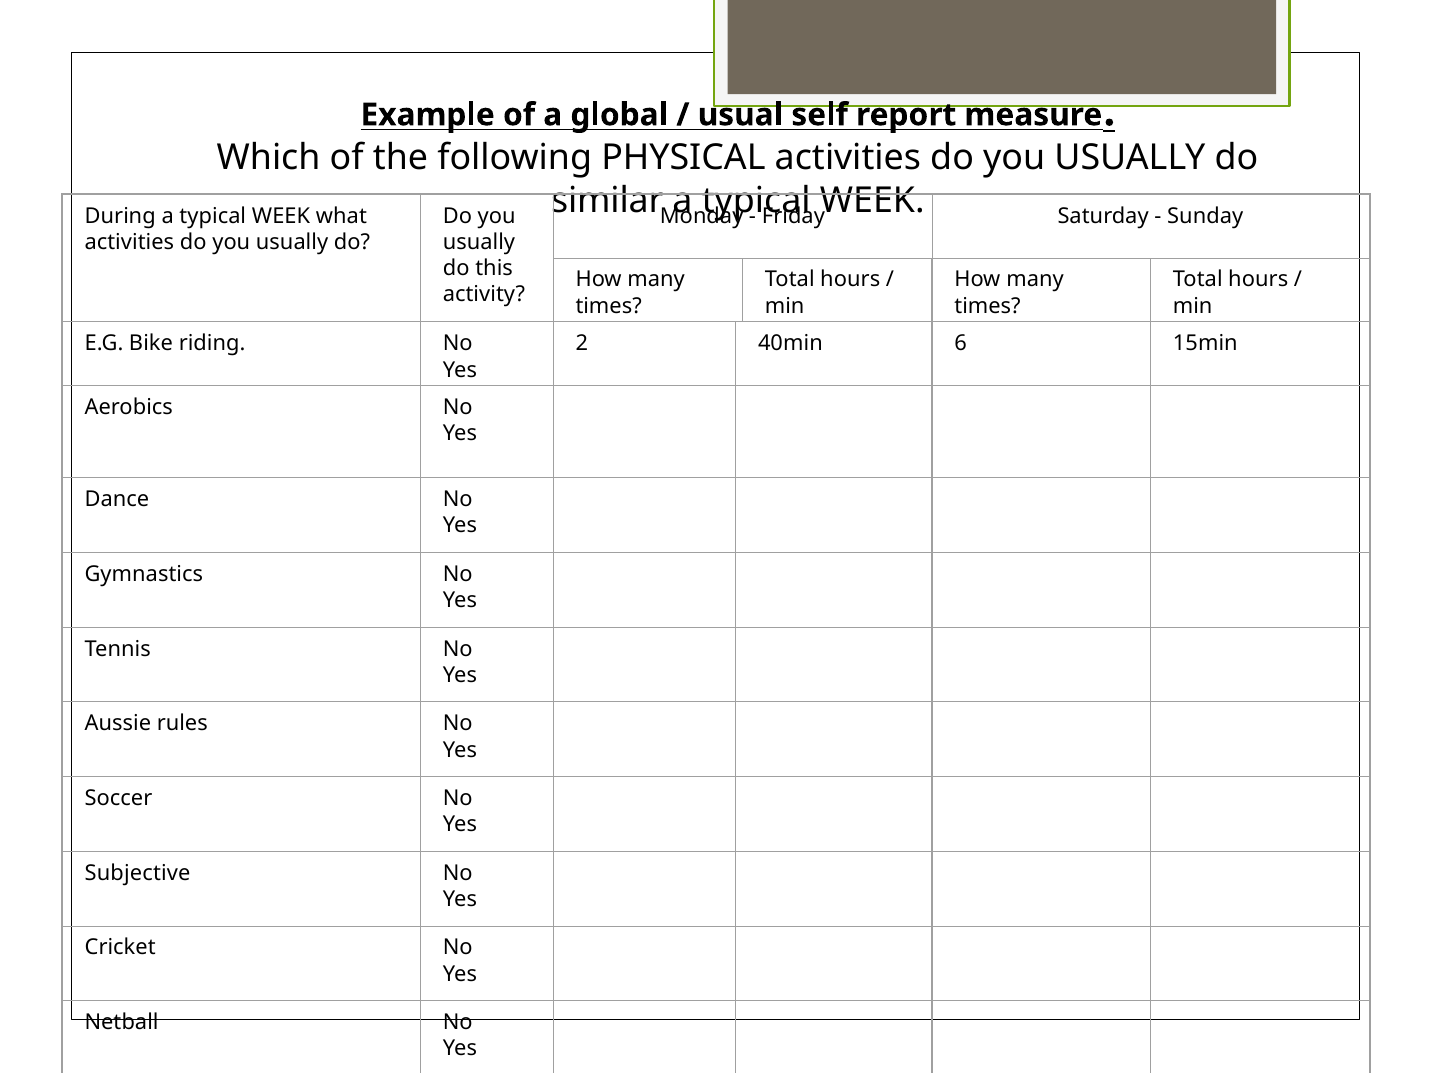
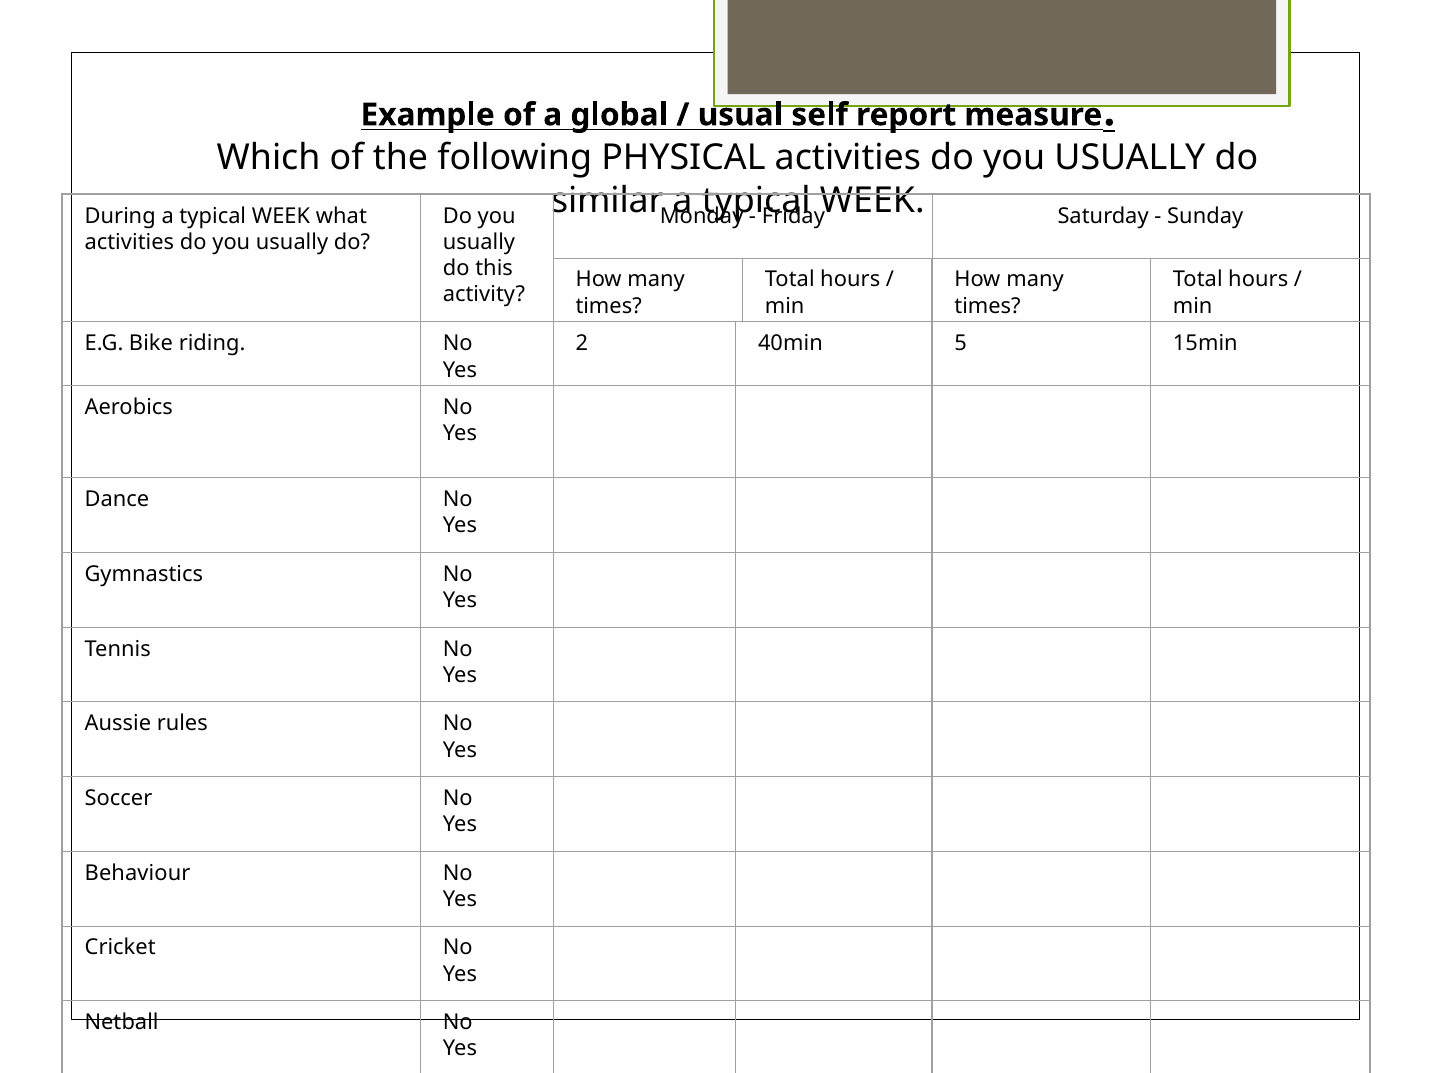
6: 6 -> 5
Subjective: Subjective -> Behaviour
